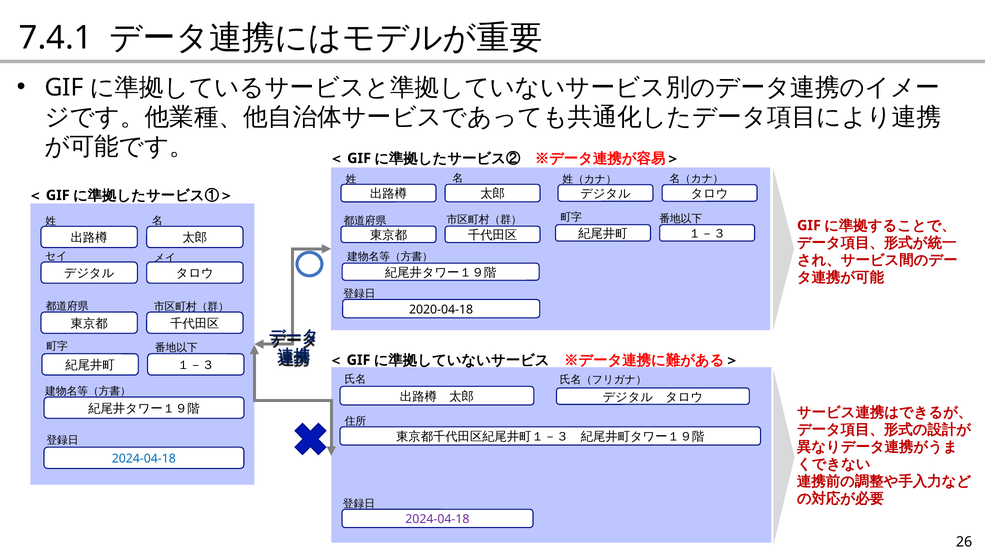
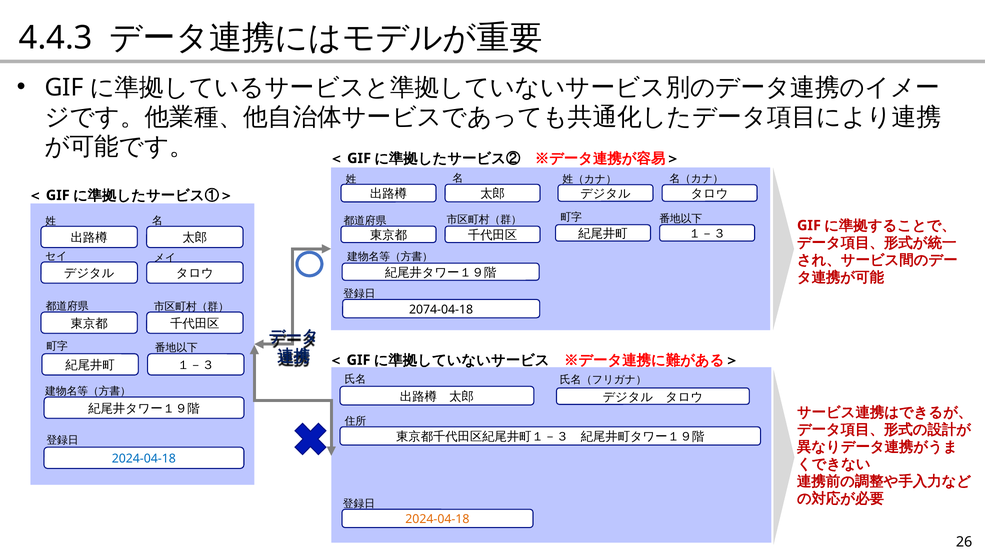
7.4.1: 7.4.1 -> 4.4.3
2020-04-18: 2020-04-18 -> 2074-04-18
2024-04-18 at (437, 519) colour: purple -> orange
